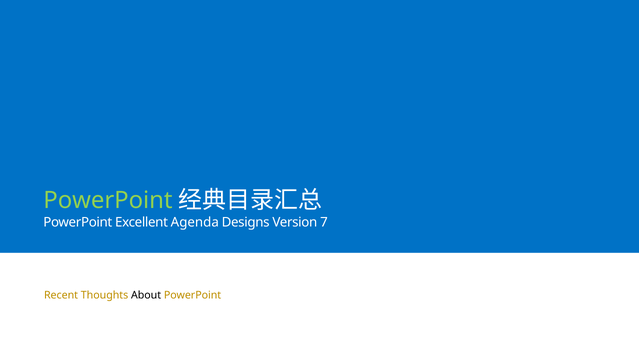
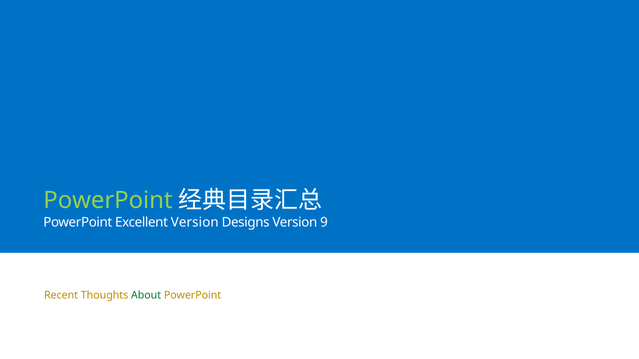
Excellent Agenda: Agenda -> Version
7: 7 -> 9
About colour: black -> green
